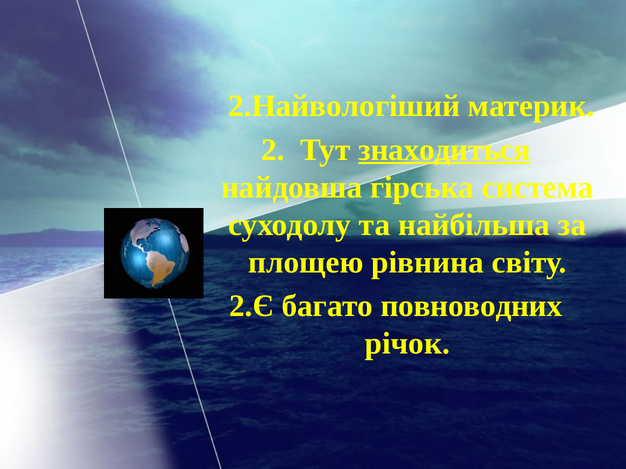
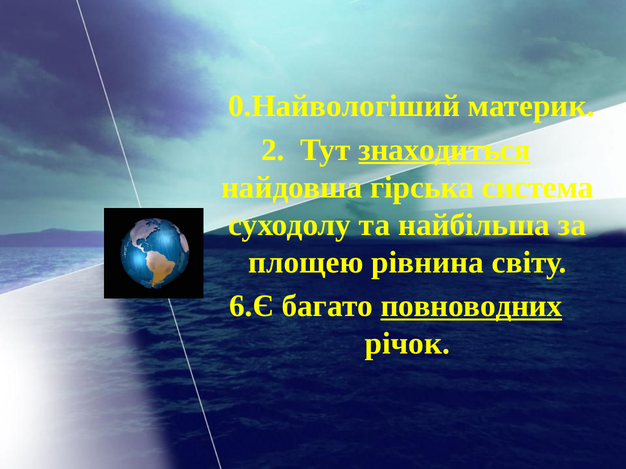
2.Найвологіший: 2.Найвологіший -> 0.Найвологіший
2.Є: 2.Є -> 6.Є
повноводних underline: none -> present
